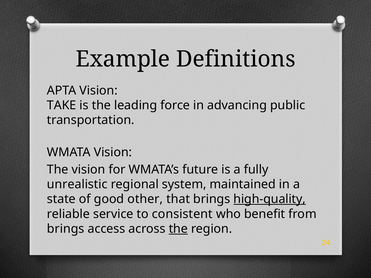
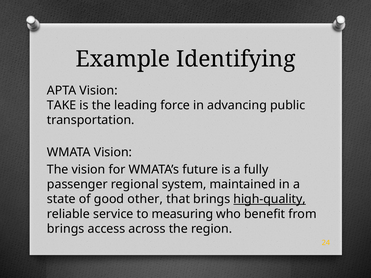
Definitions: Definitions -> Identifying
unrealistic: unrealistic -> passenger
consistent: consistent -> measuring
the at (178, 229) underline: present -> none
